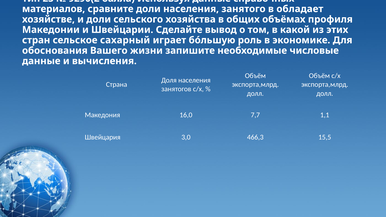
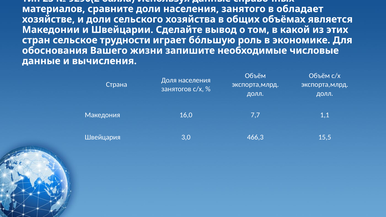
профиля: профиля -> является
сахарный: сахарный -> трудности
